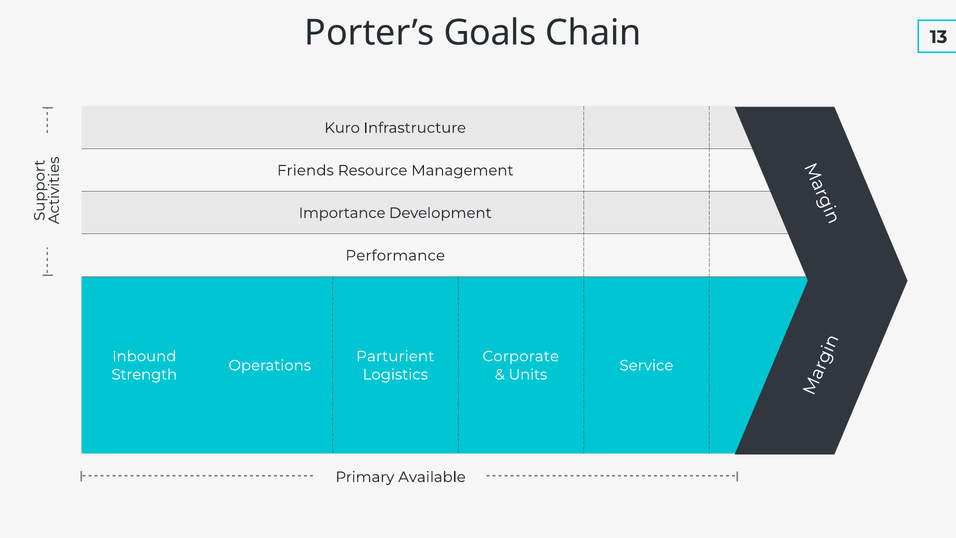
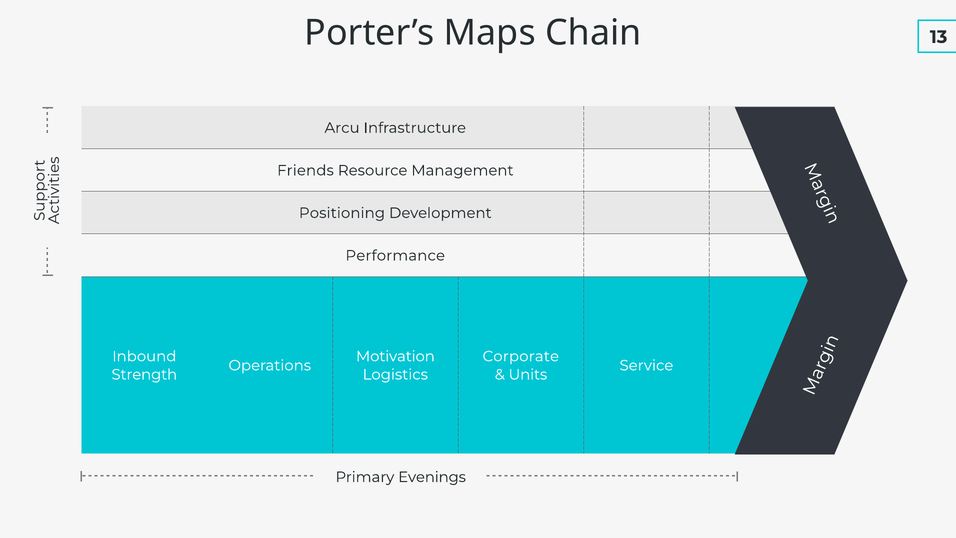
Goals: Goals -> Maps
Kuro: Kuro -> Arcu
Importance: Importance -> Positioning
Parturient: Parturient -> Motivation
Available: Available -> Evenings
